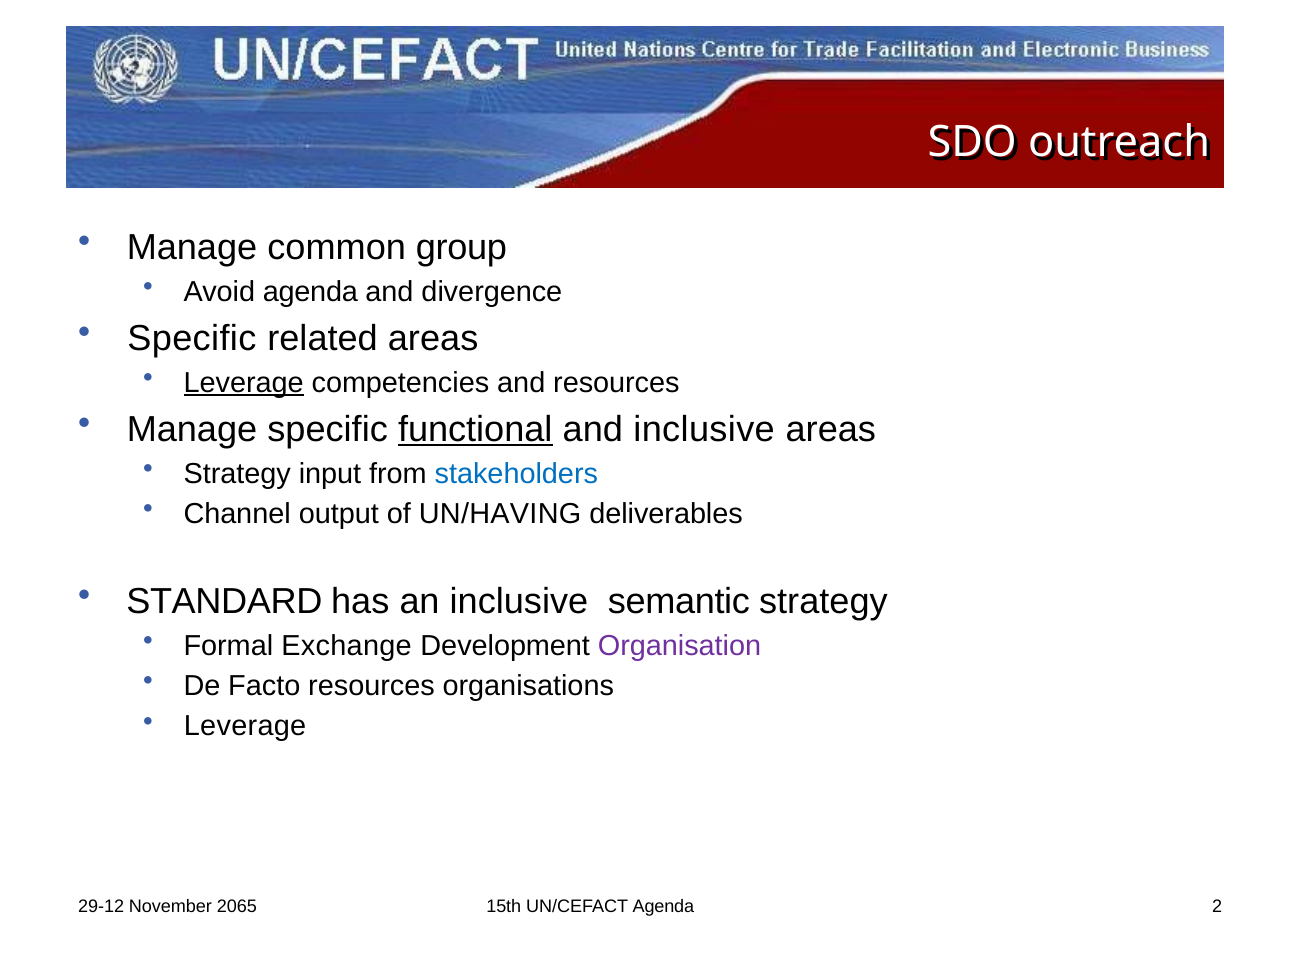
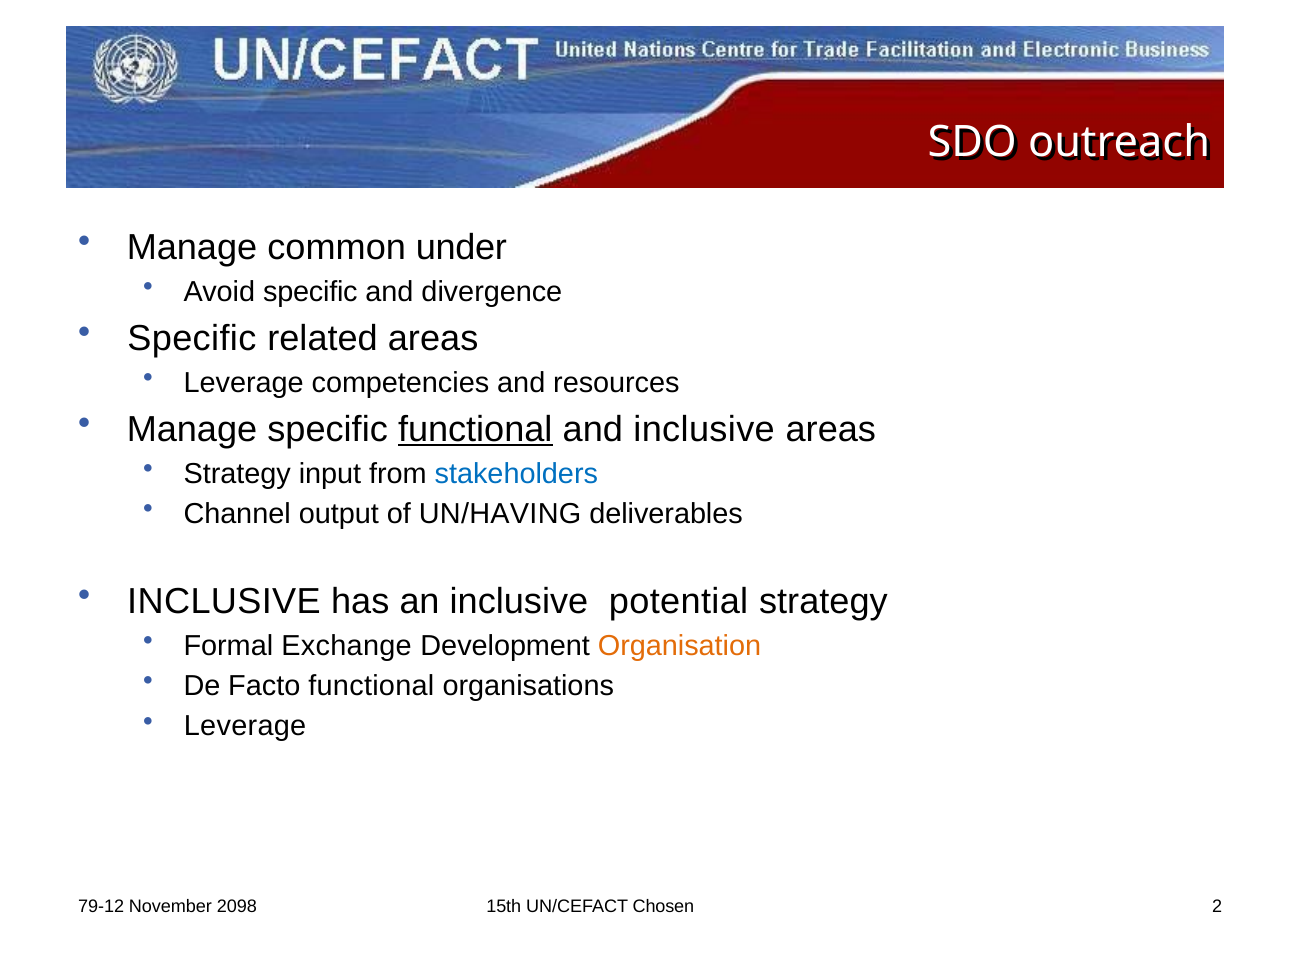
group: group -> under
Avoid agenda: agenda -> specific
Leverage at (244, 383) underline: present -> none
STANDARD at (224, 601): STANDARD -> INCLUSIVE
semantic: semantic -> potential
Organisation colour: purple -> orange
Facto resources: resources -> functional
29-12: 29-12 -> 79-12
2065: 2065 -> 2098
UN/CEFACT Agenda: Agenda -> Chosen
